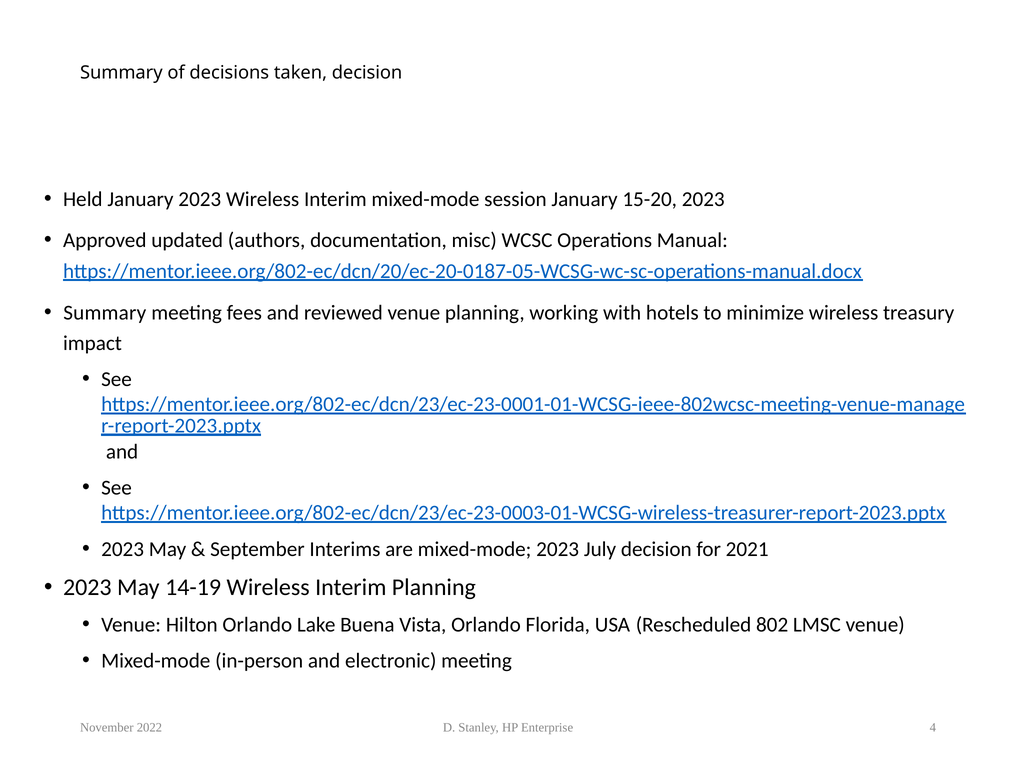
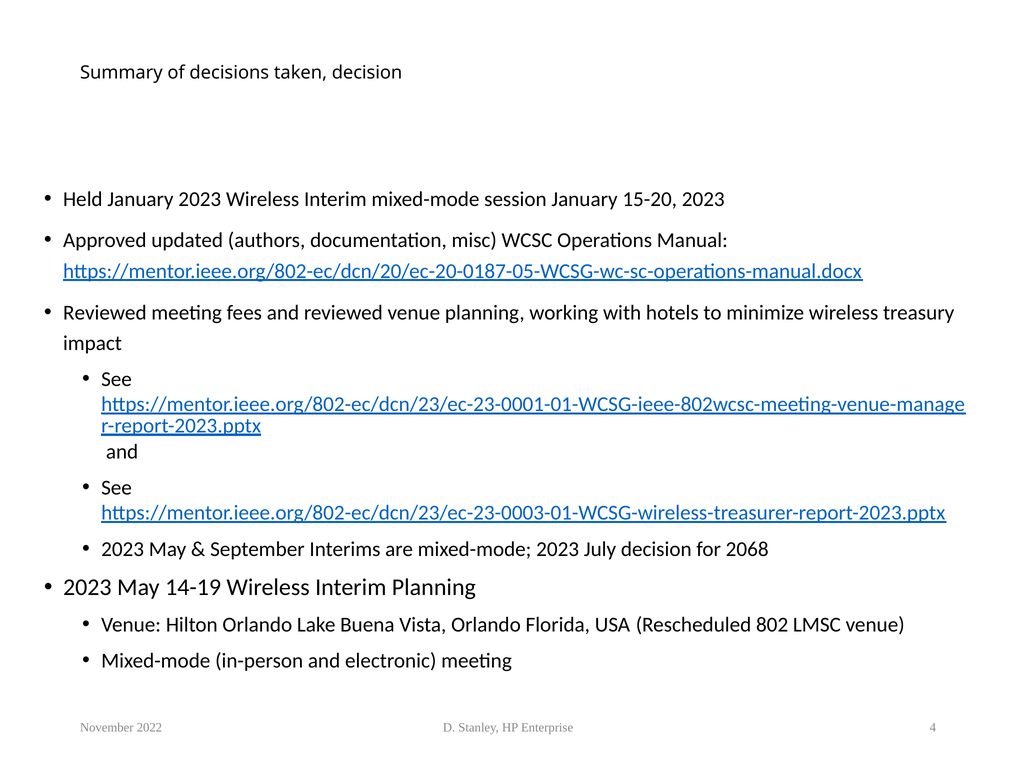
Summary at (105, 313): Summary -> Reviewed
2021: 2021 -> 2068
